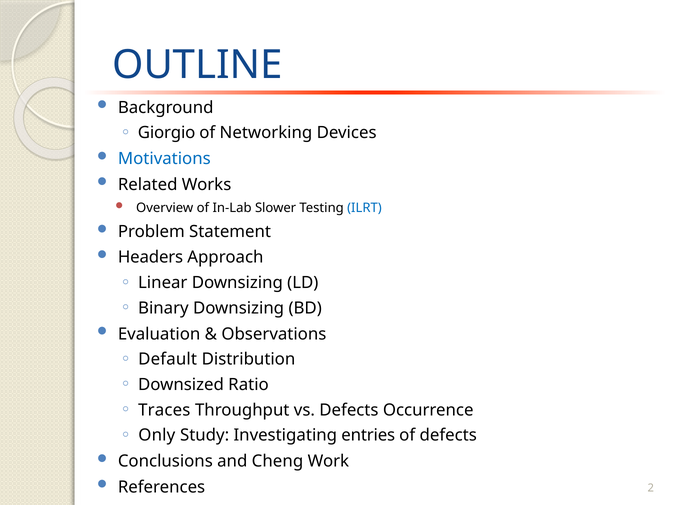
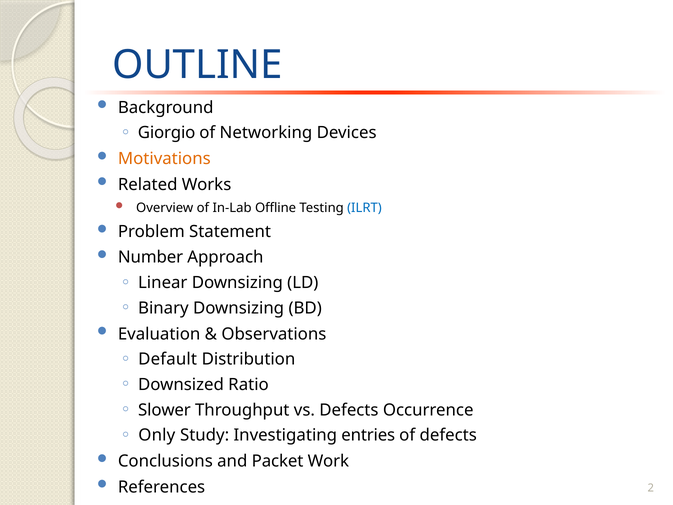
Motivations colour: blue -> orange
Slower: Slower -> Offline
Headers: Headers -> Number
Traces: Traces -> Slower
Cheng: Cheng -> Packet
